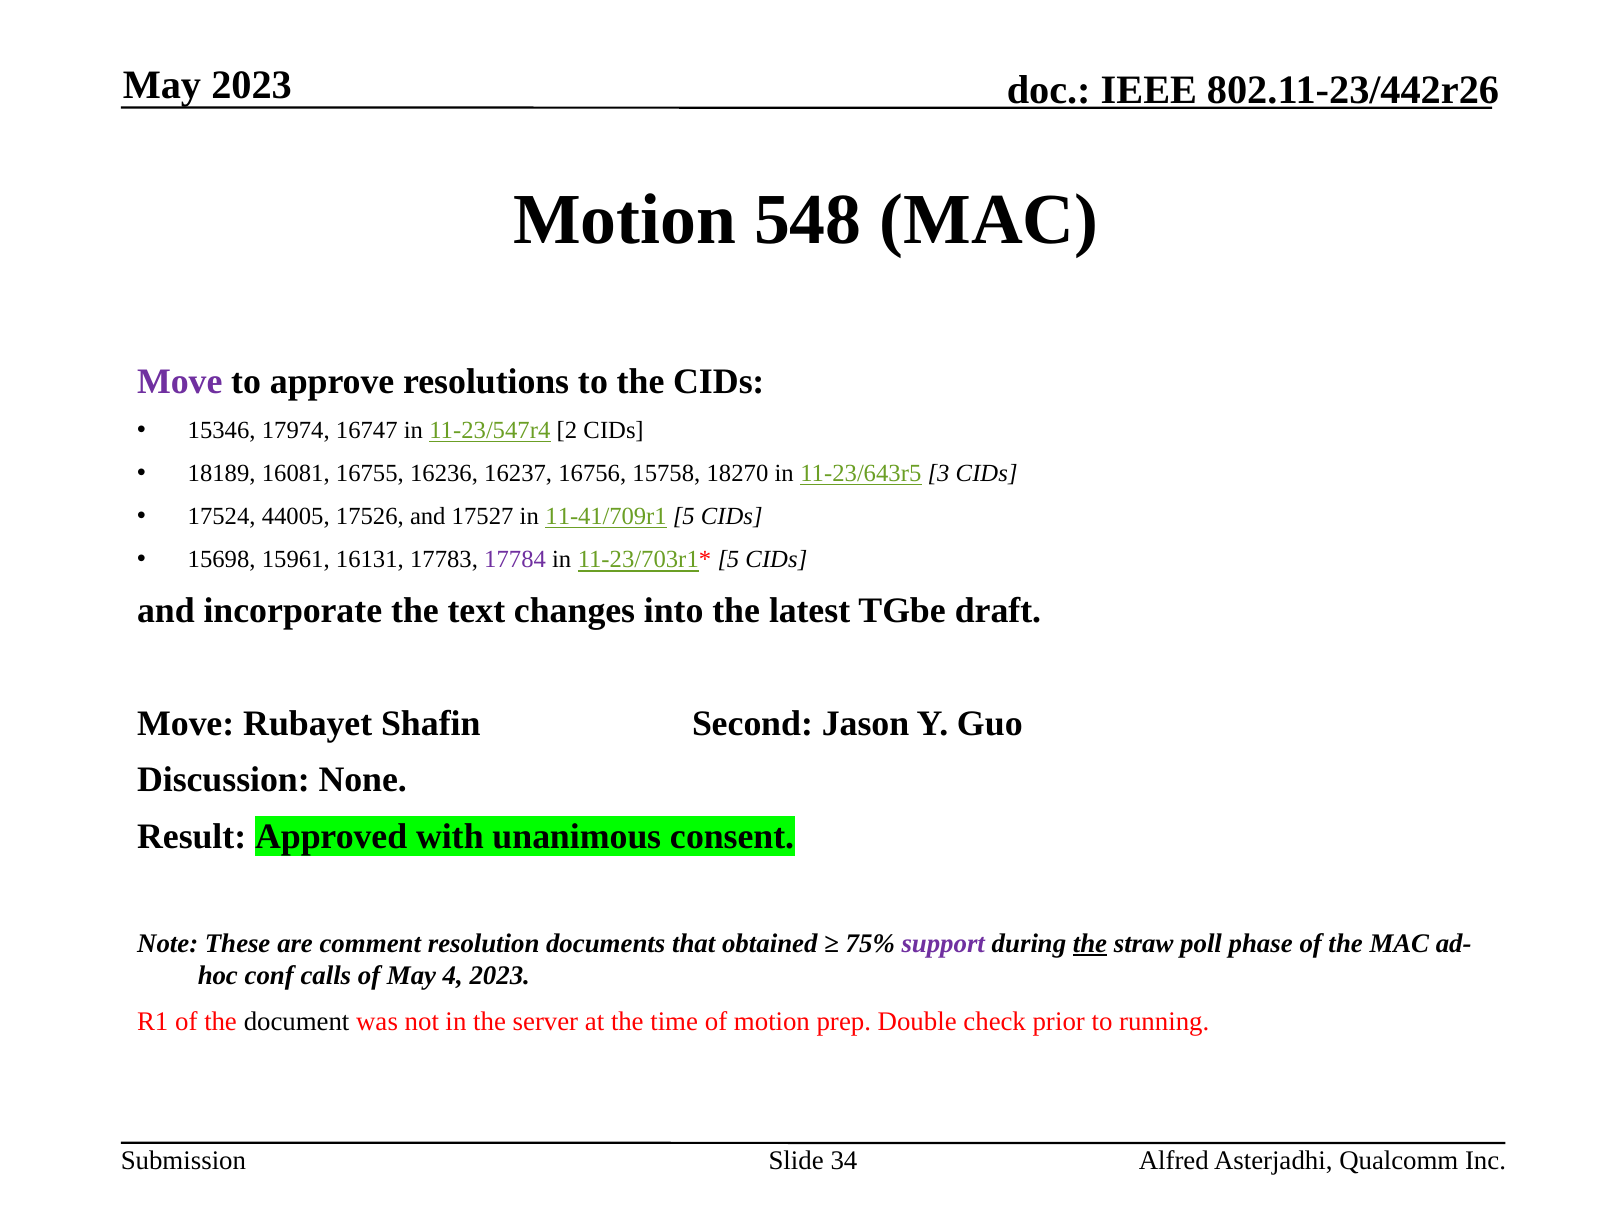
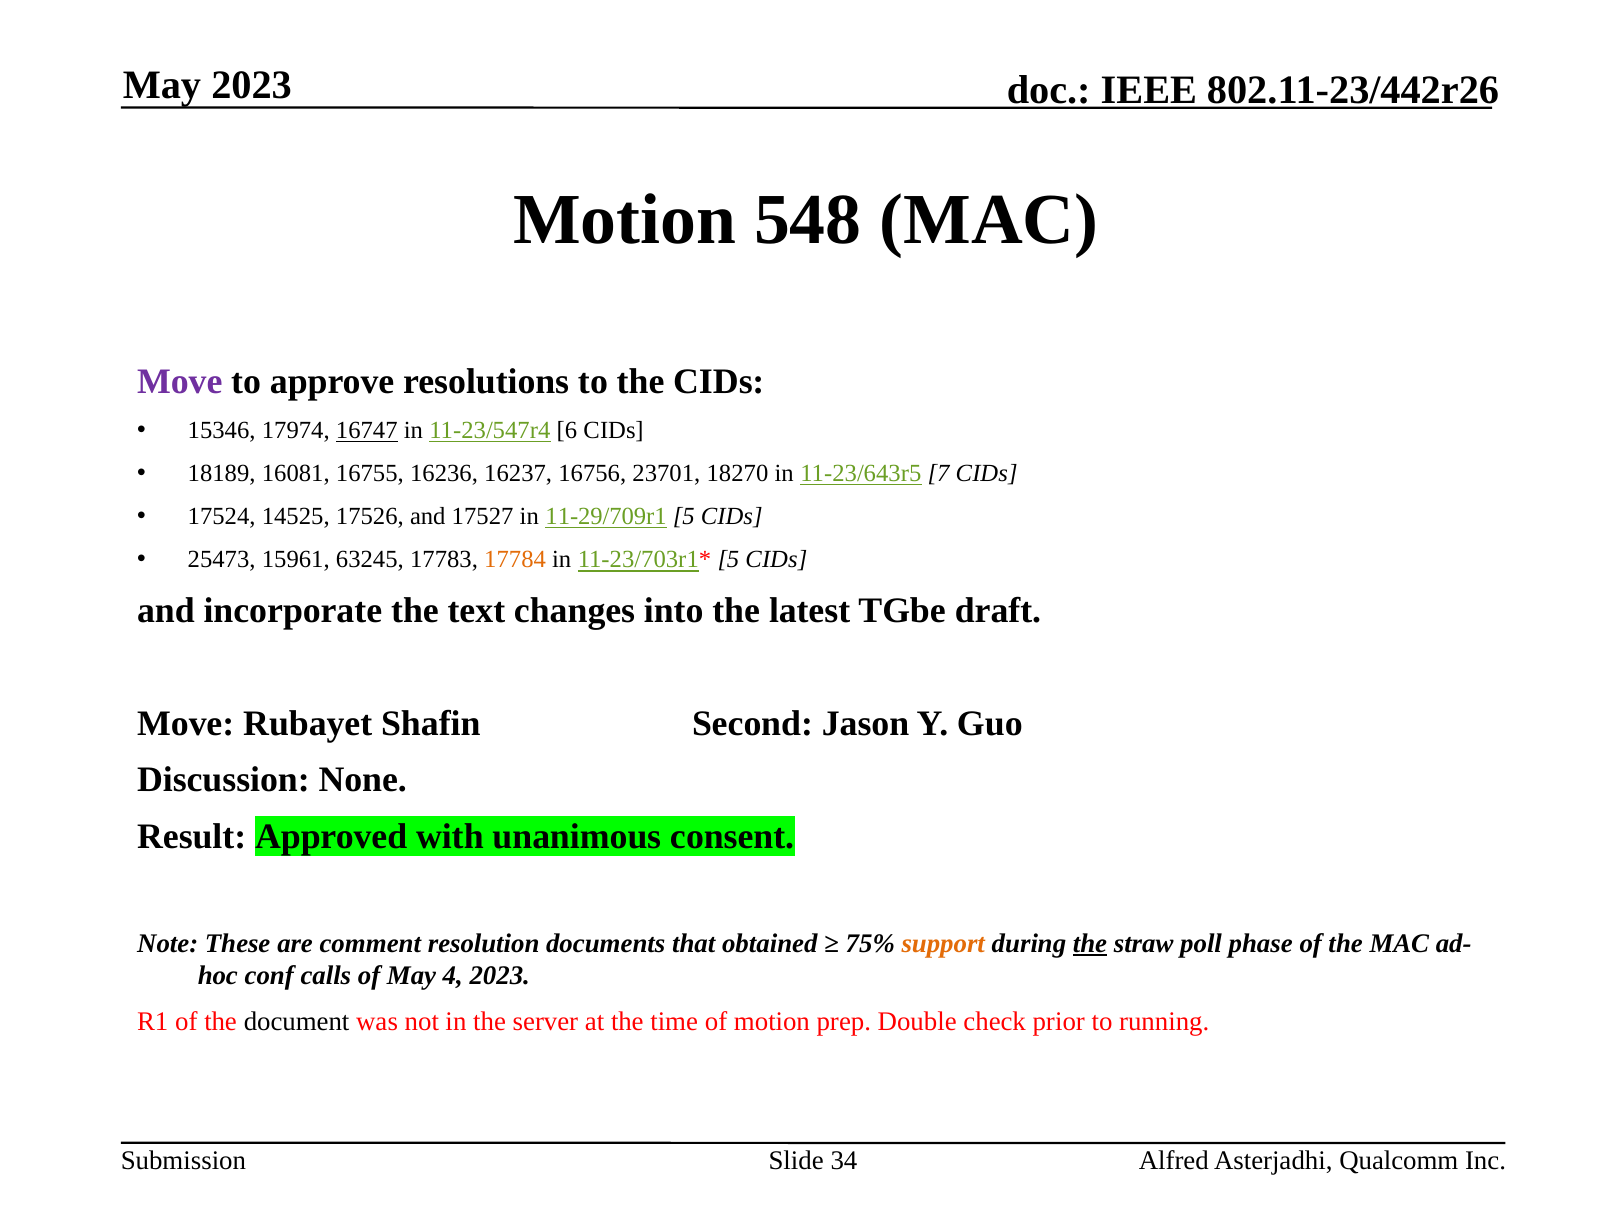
16747 underline: none -> present
2: 2 -> 6
15758: 15758 -> 23701
3: 3 -> 7
44005: 44005 -> 14525
11-41/709r1: 11-41/709r1 -> 11-29/709r1
15698: 15698 -> 25473
16131: 16131 -> 63245
17784 colour: purple -> orange
support colour: purple -> orange
